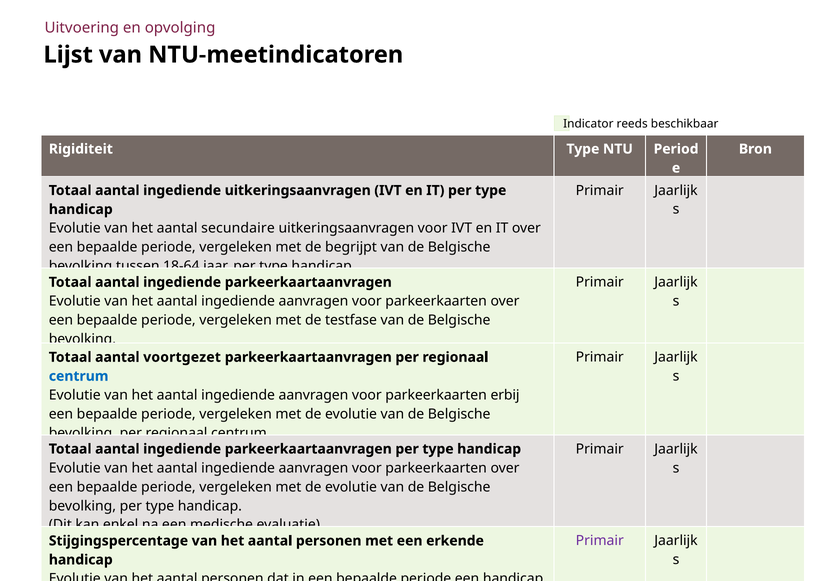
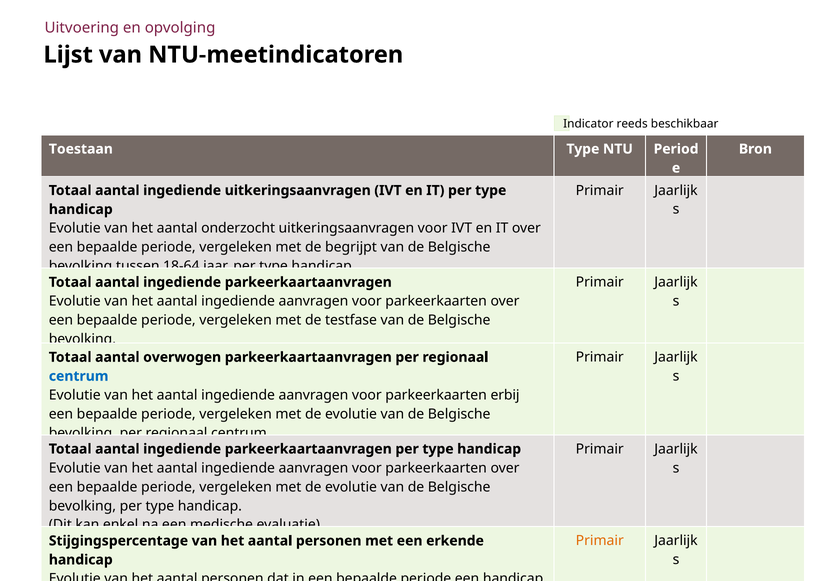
Rigiditeit: Rigiditeit -> Toestaan
secundaire: secundaire -> onderzocht
voortgezet: voortgezet -> overwogen
Primair at (600, 541) colour: purple -> orange
